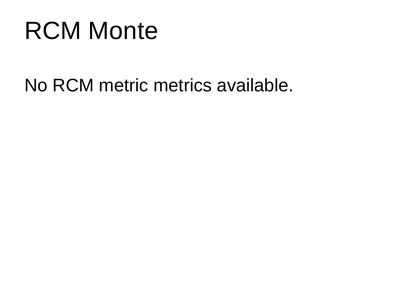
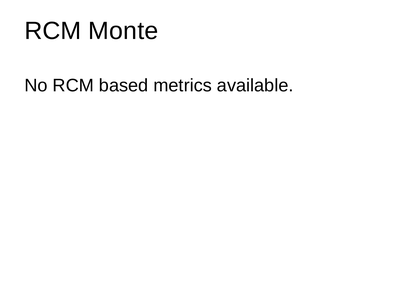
metric: metric -> based
